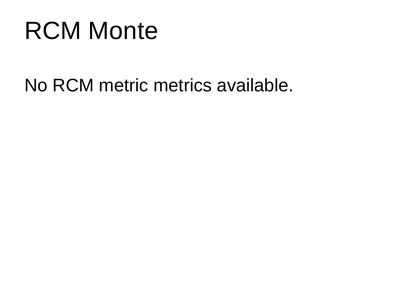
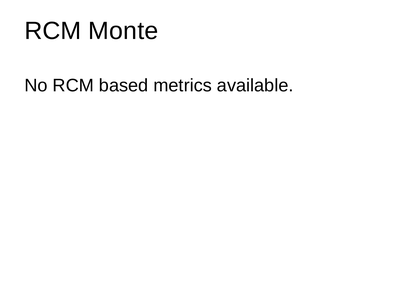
metric: metric -> based
